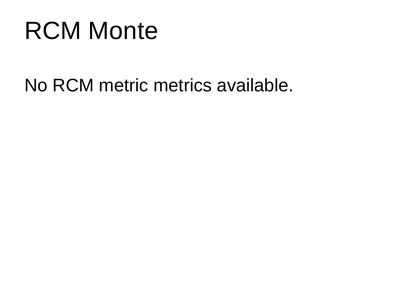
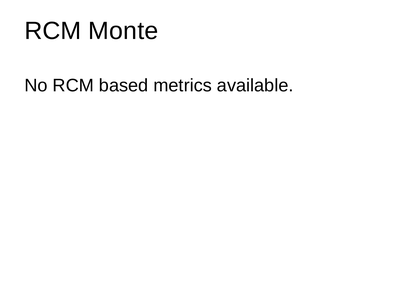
metric: metric -> based
